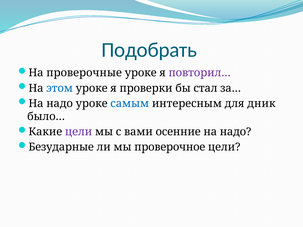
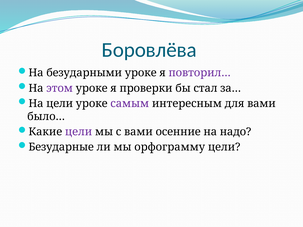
Подобрать: Подобрать -> Боровлёва
проверочные: проверочные -> безударными
этом colour: blue -> purple
надо at (60, 104): надо -> цели
самым colour: blue -> purple
для дник: дник -> вами
проверочное: проверочное -> орфограмму
